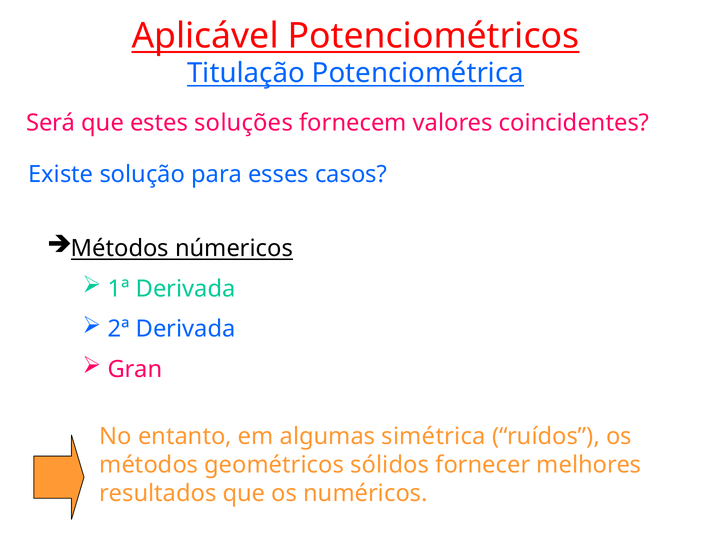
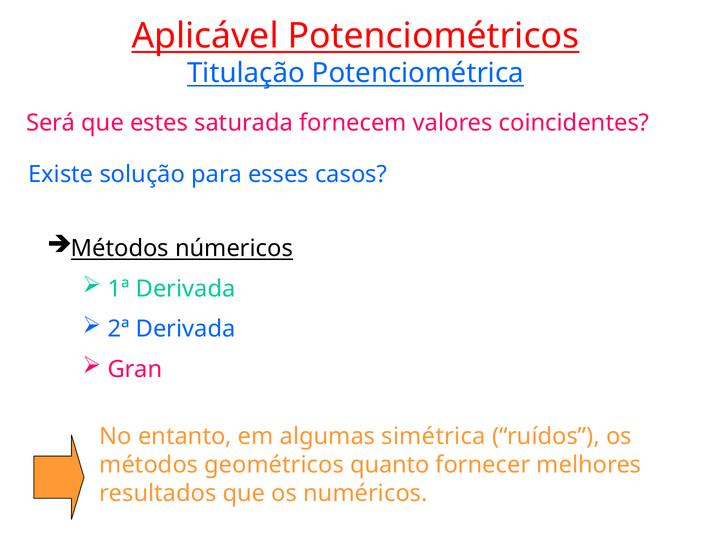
soluções: soluções -> saturada
sólidos: sólidos -> quanto
